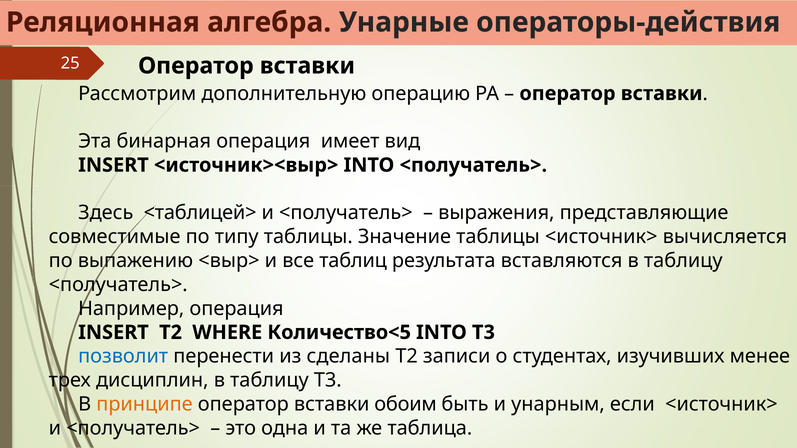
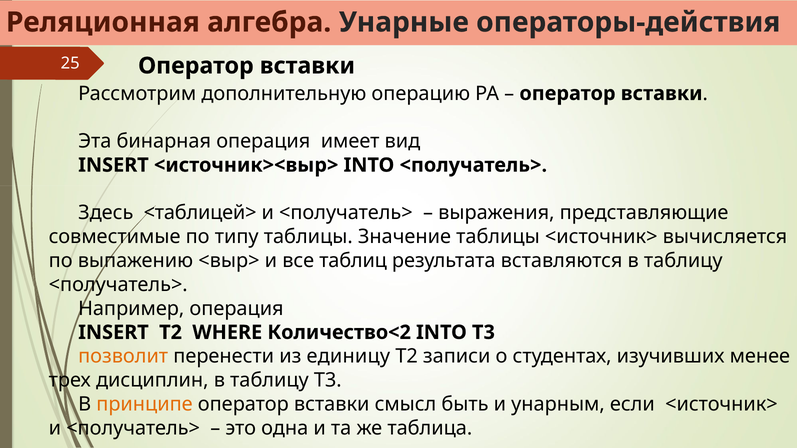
Количество<5: Количество<5 -> Количество<2
позволит colour: blue -> orange
сделаны: сделаны -> единицу
обоим: обоим -> смысл
